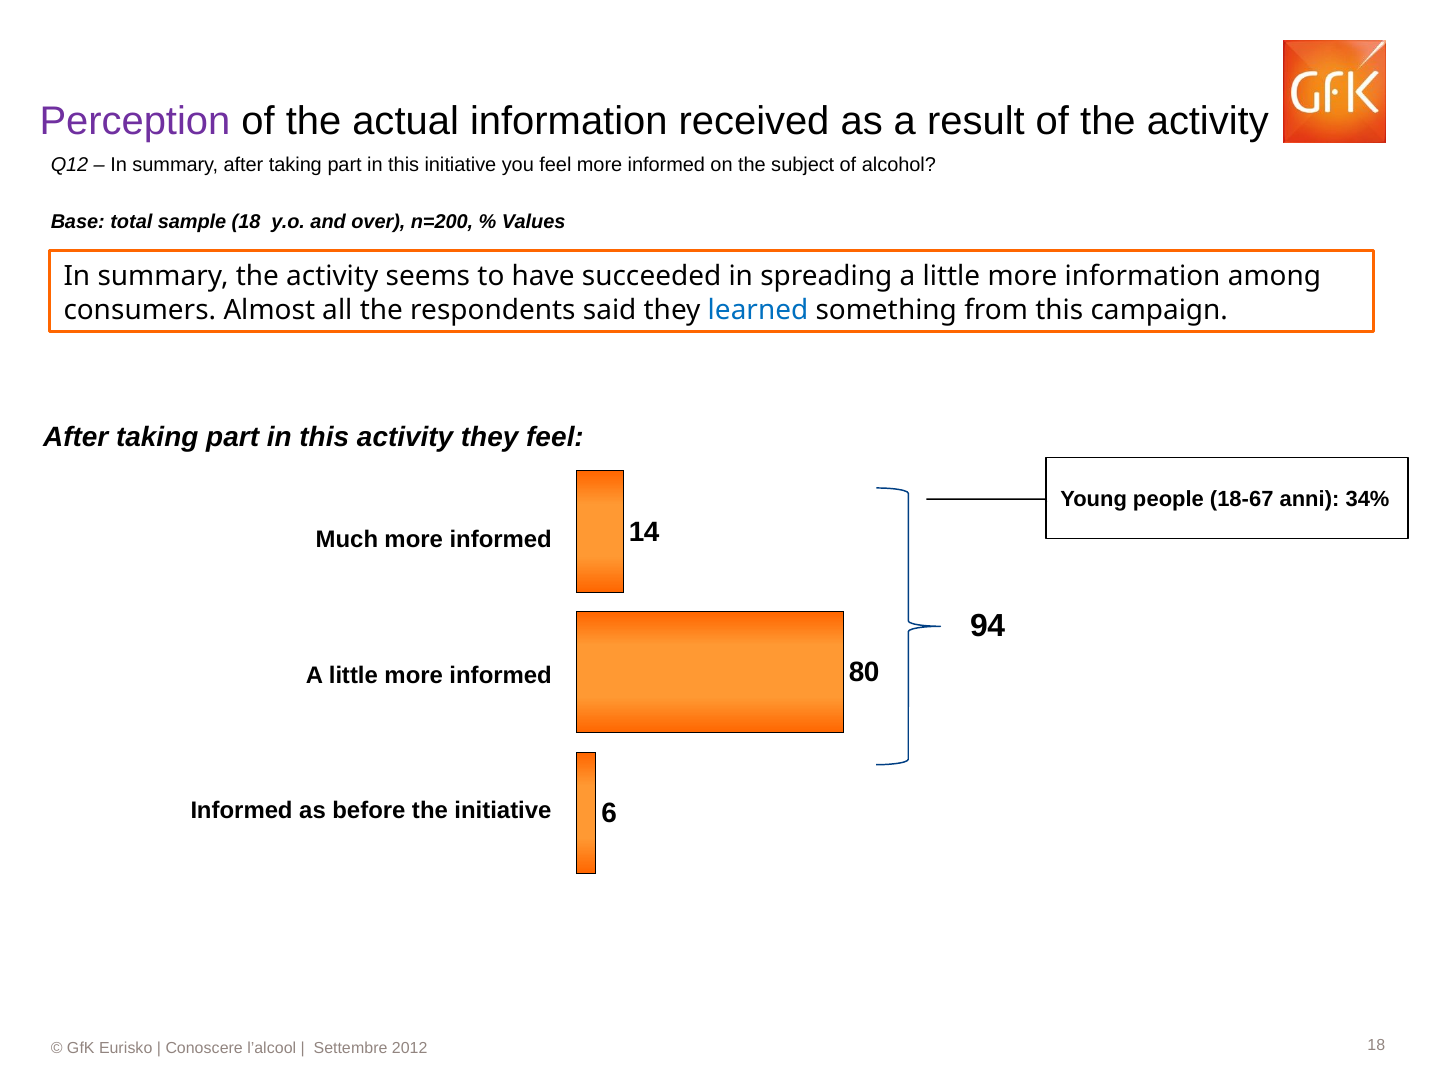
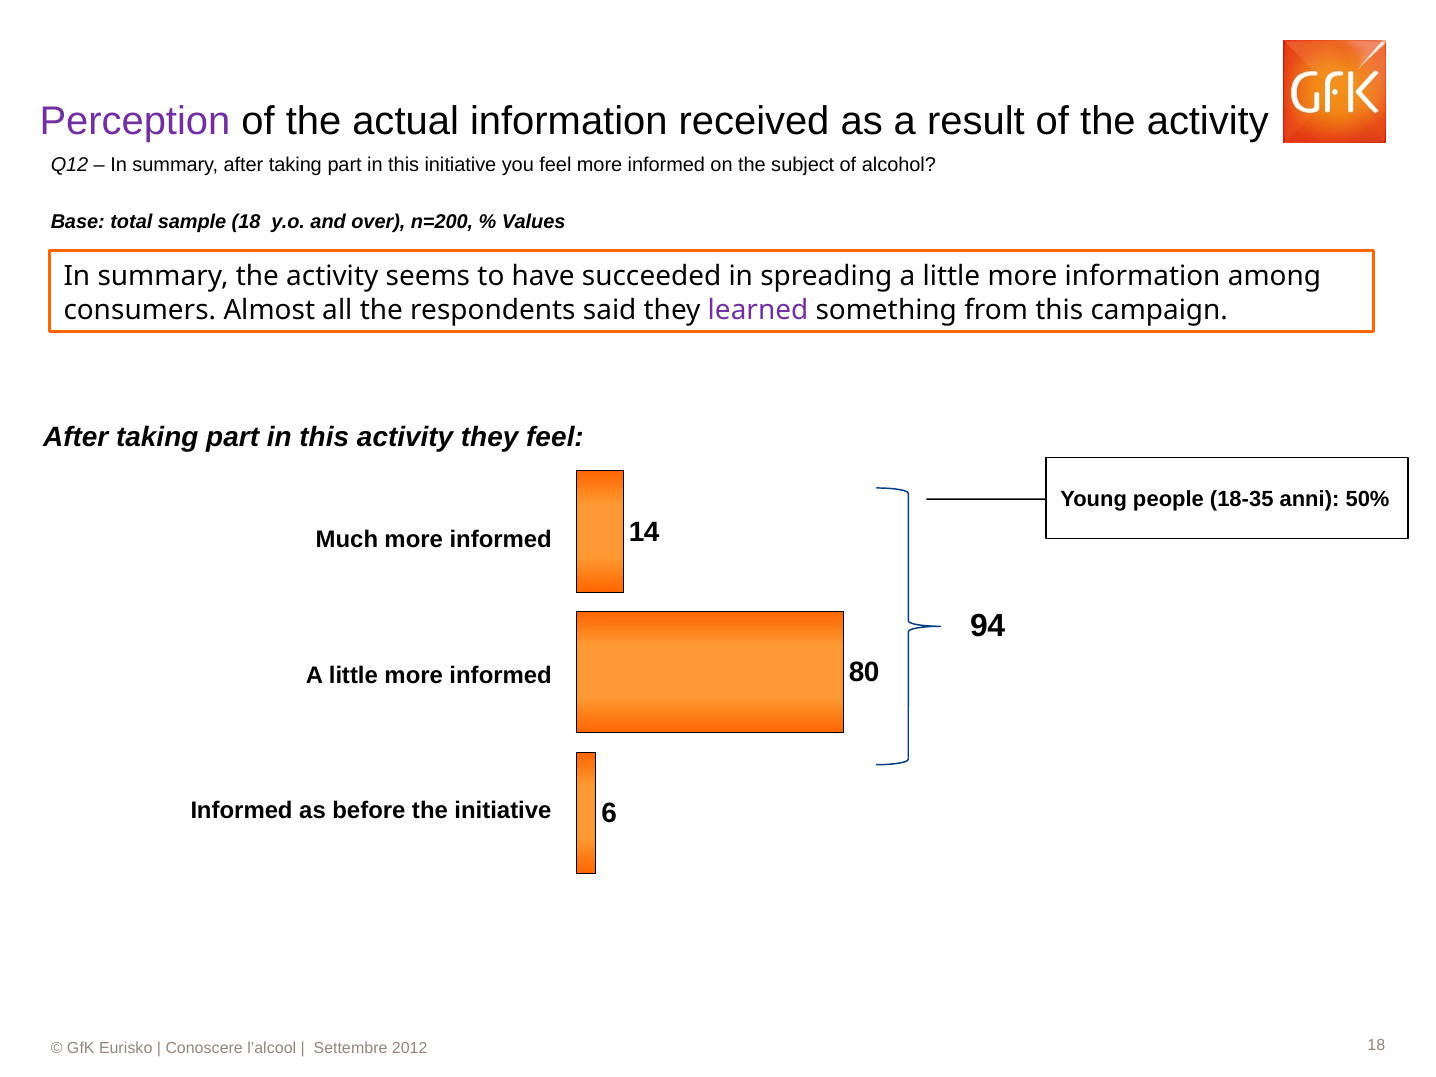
learned colour: blue -> purple
18-67: 18-67 -> 18-35
34%: 34% -> 50%
